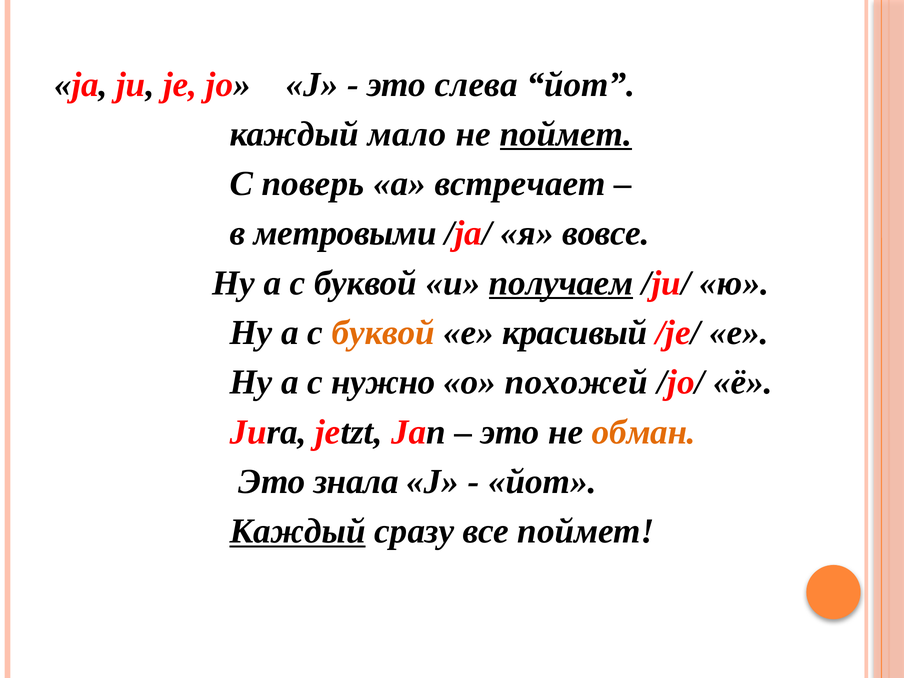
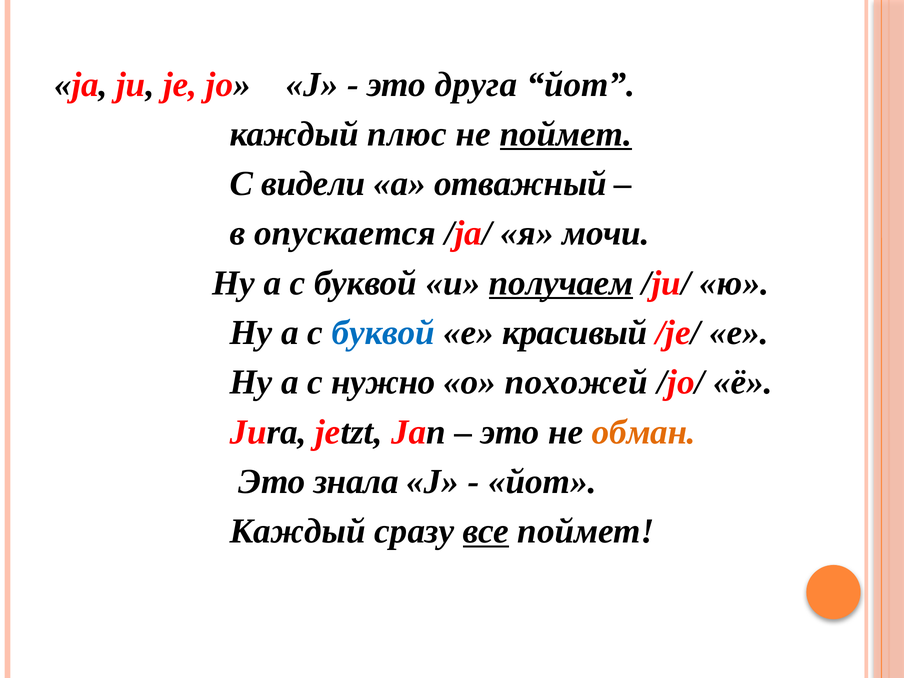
слева: слева -> друга
мало: мало -> плюс
поверь: поверь -> видели
встречает: встречает -> отважный
метровыми: метровыми -> опускается
вовсе: вовсе -> мочи
буквой at (383, 333) colour: orange -> blue
Каждый at (298, 531) underline: present -> none
все underline: none -> present
